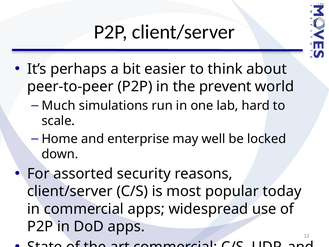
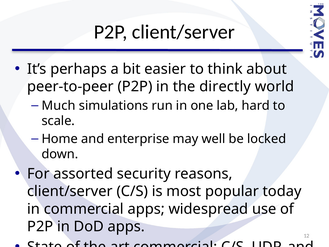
prevent: prevent -> directly
